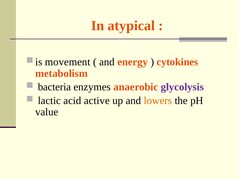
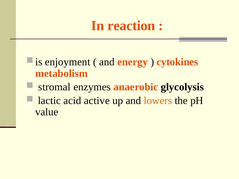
atypical: atypical -> reaction
movement: movement -> enjoyment
bacteria: bacteria -> stromal
glycolysis colour: purple -> black
